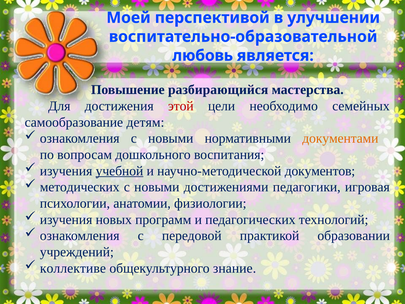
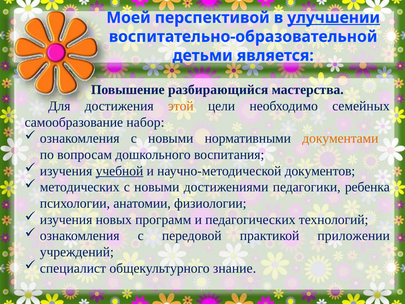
улучшении underline: none -> present
любовь: любовь -> детьми
этой colour: red -> orange
детям: детям -> набор
игровая: игровая -> ребенка
образовании: образовании -> приложении
коллективе: коллективе -> специалист
